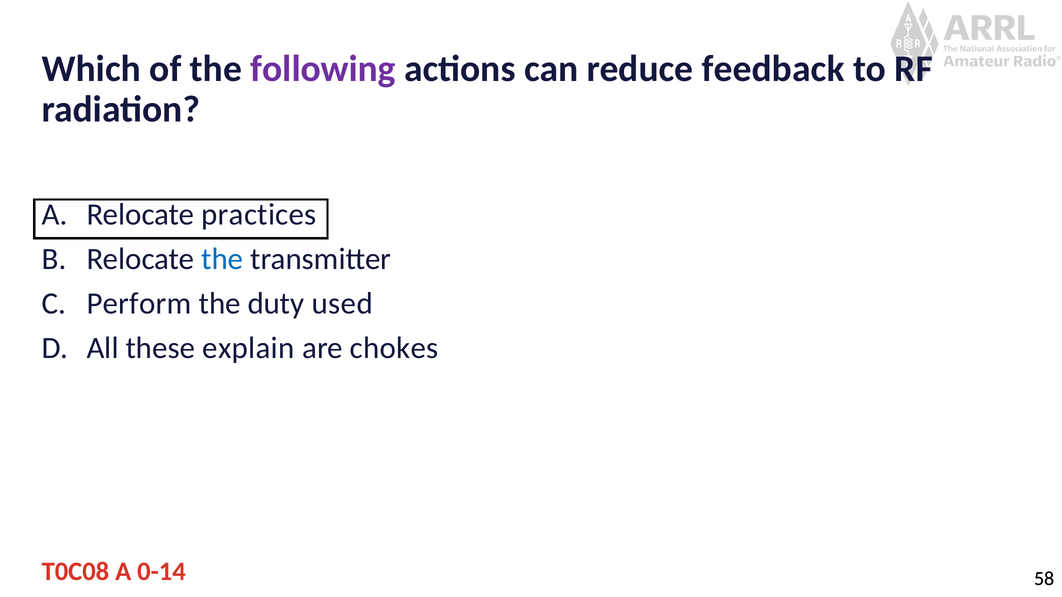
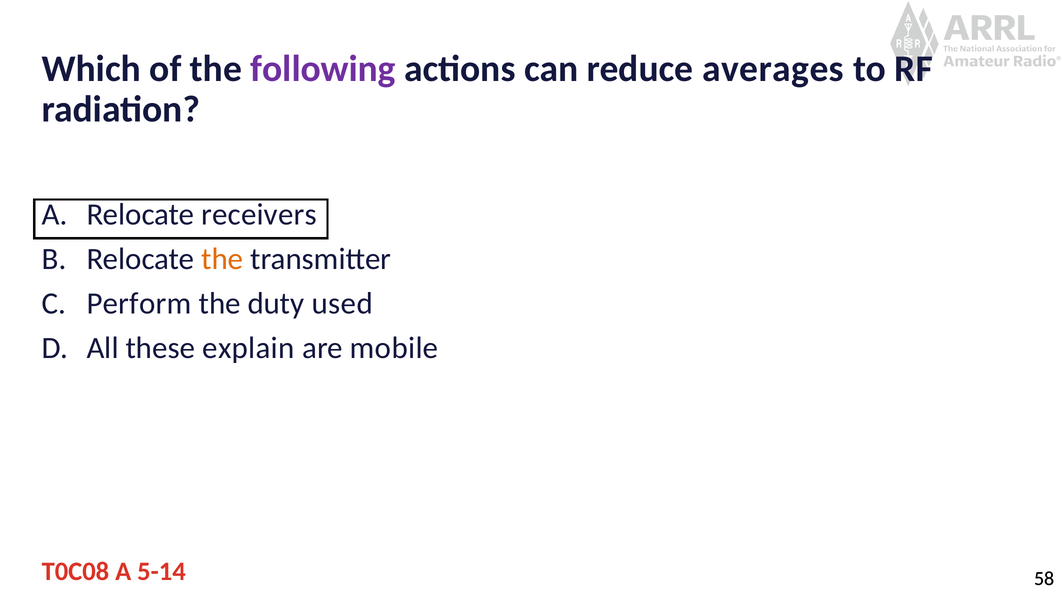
feedback: feedback -> averages
practices: practices -> receivers
the at (222, 259) colour: blue -> orange
chokes: chokes -> mobile
0-14: 0-14 -> 5-14
